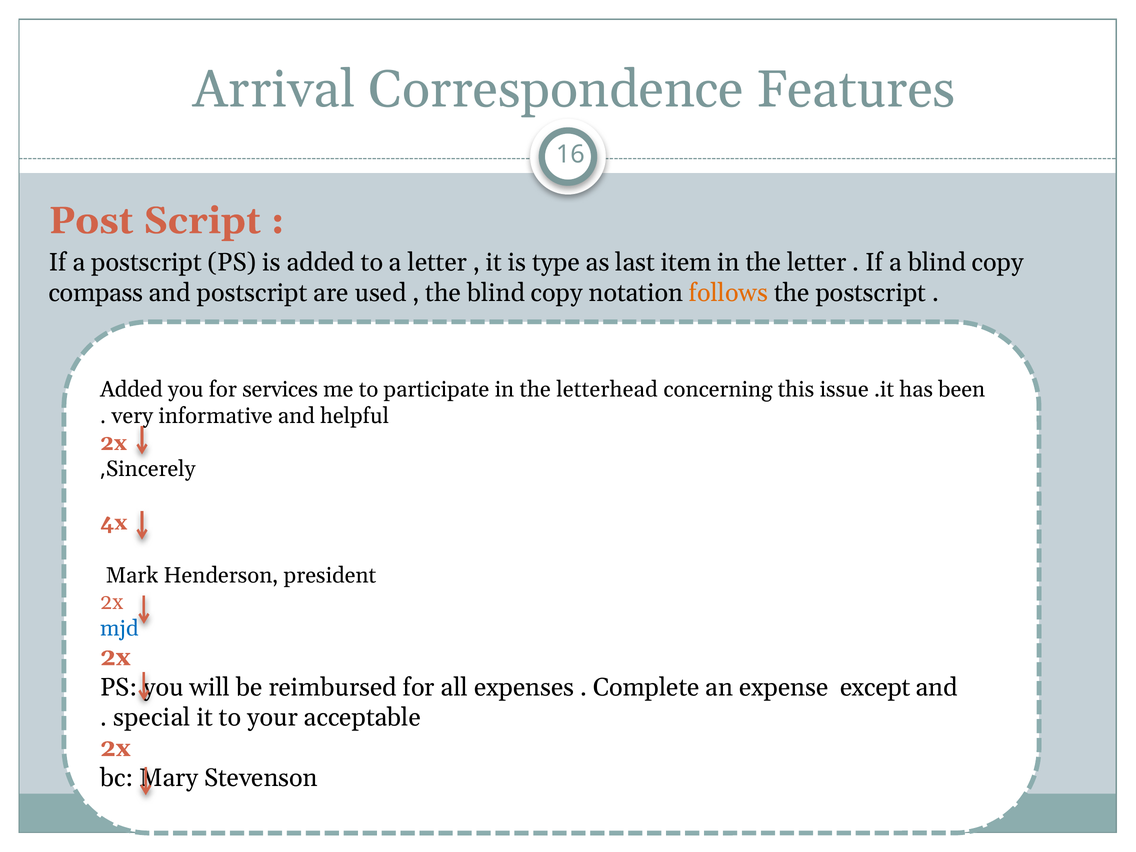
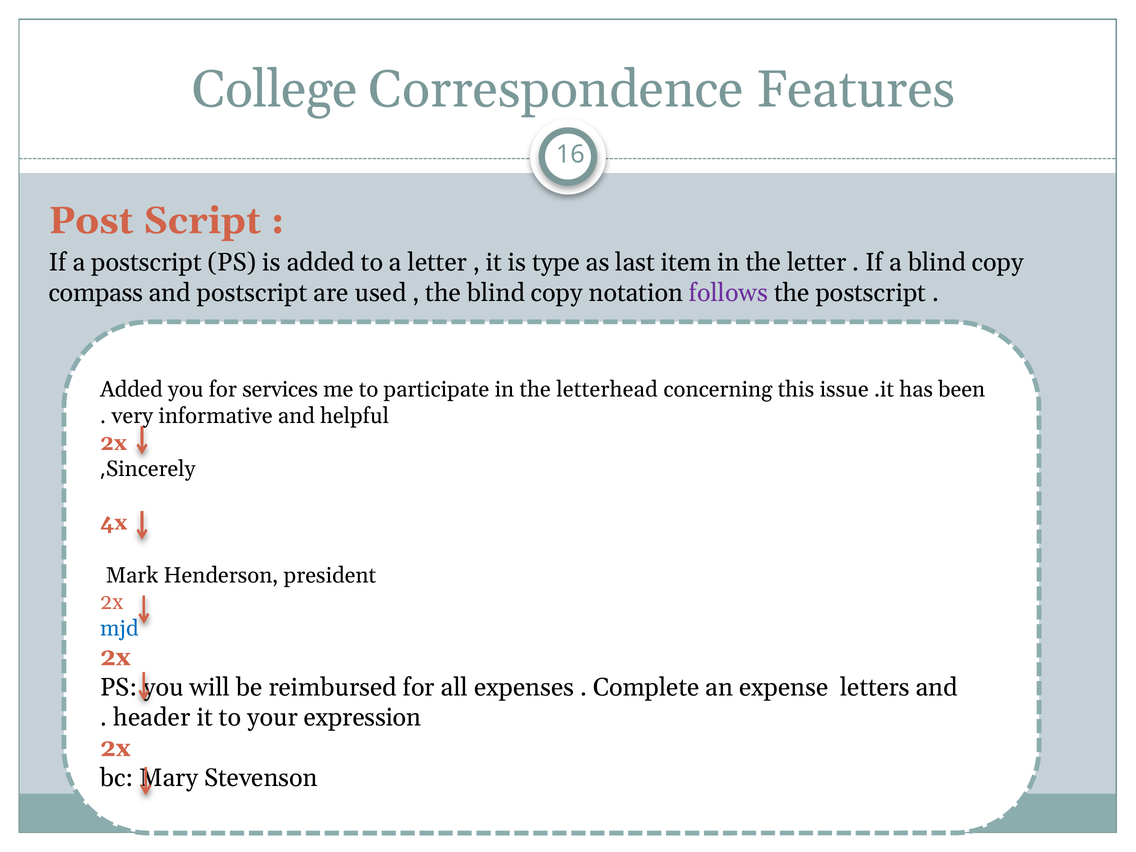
Arrival: Arrival -> College
follows colour: orange -> purple
except: except -> letters
special: special -> header
acceptable: acceptable -> expression
